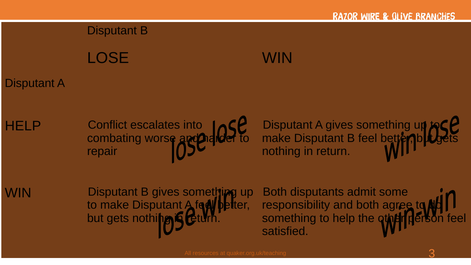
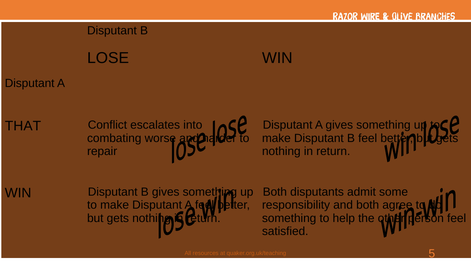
HELP at (23, 126): HELP -> THAT
3: 3 -> 5
